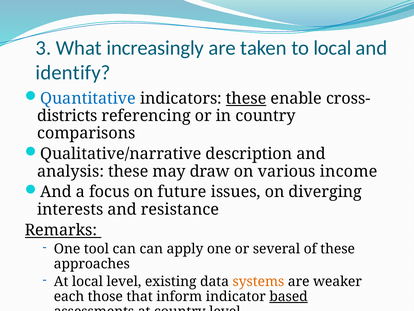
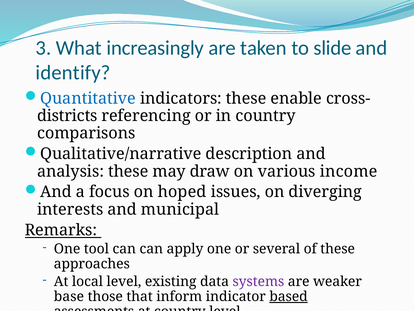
to local: local -> slide
these at (246, 98) underline: present -> none
future: future -> hoped
resistance: resistance -> municipal
systems colour: orange -> purple
each: each -> base
